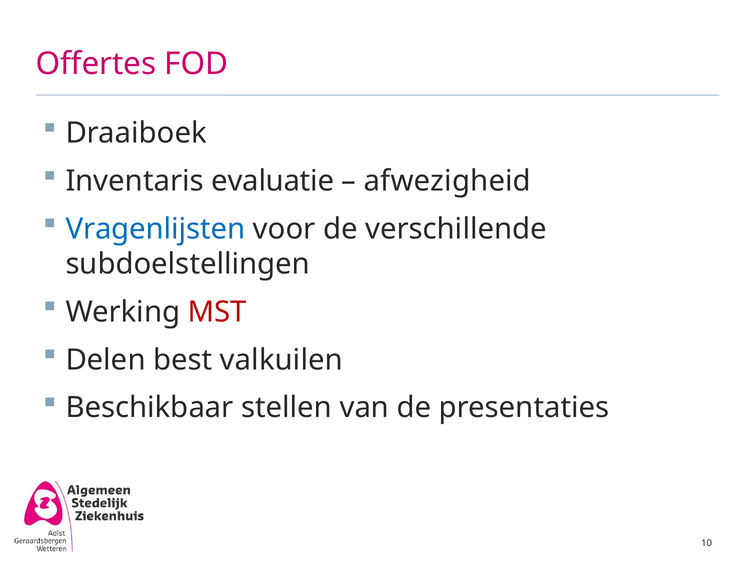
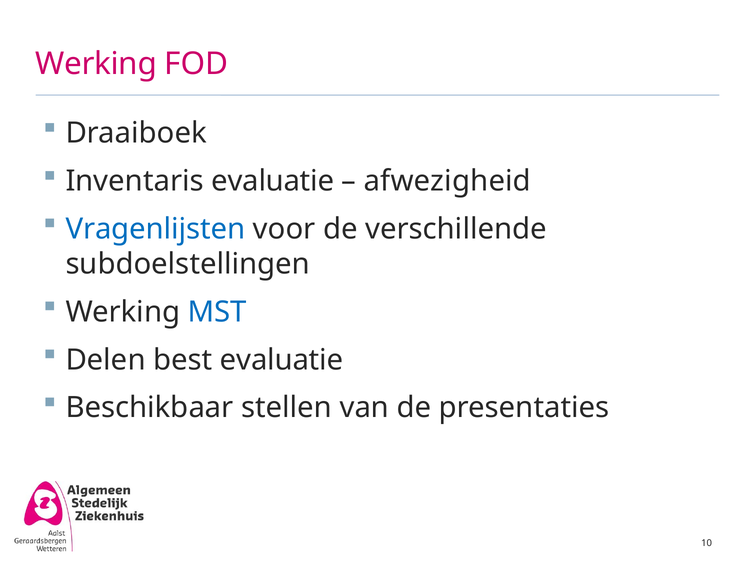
Offertes at (96, 64): Offertes -> Werking
MST colour: red -> blue
best valkuilen: valkuilen -> evaluatie
